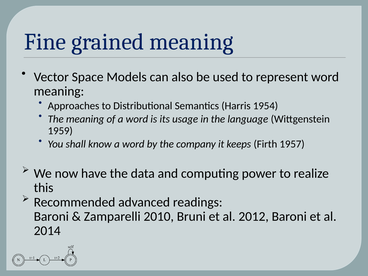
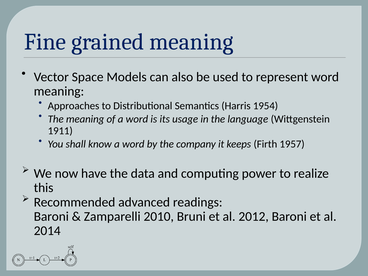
1959: 1959 -> 1911
